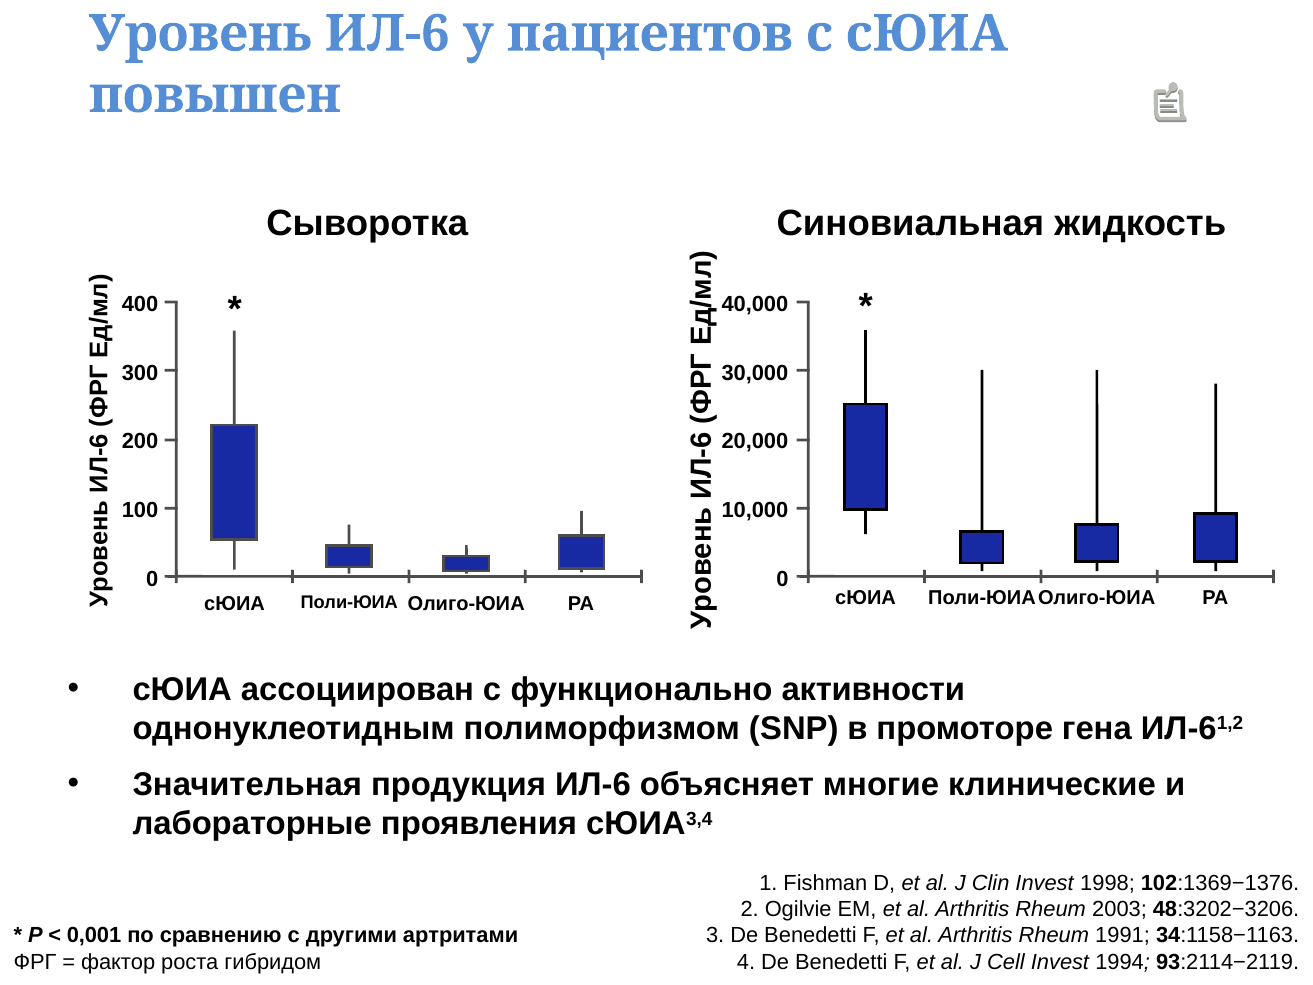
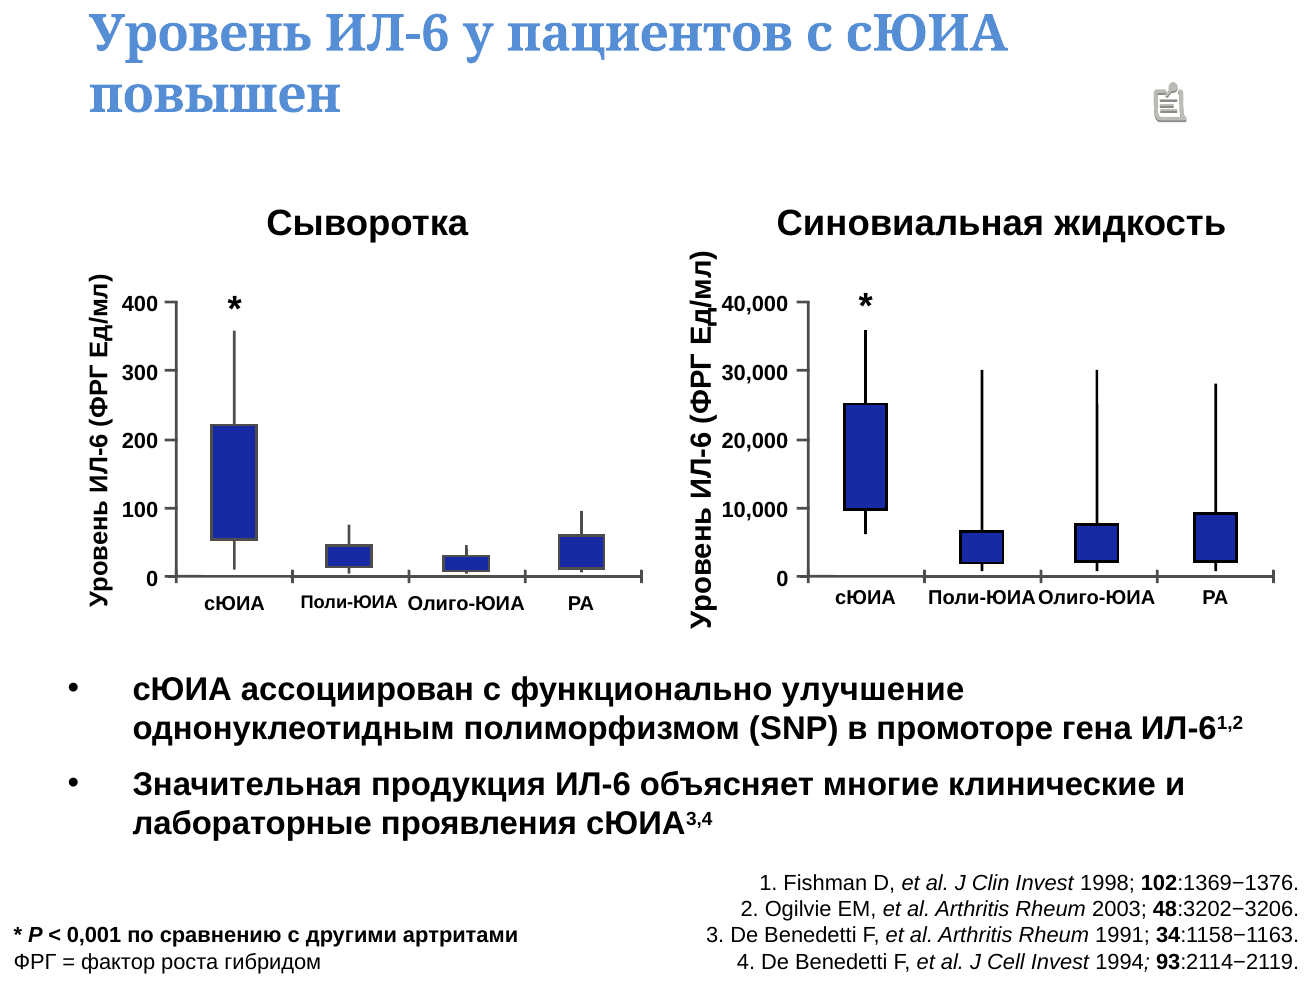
активности: активности -> улучшение
